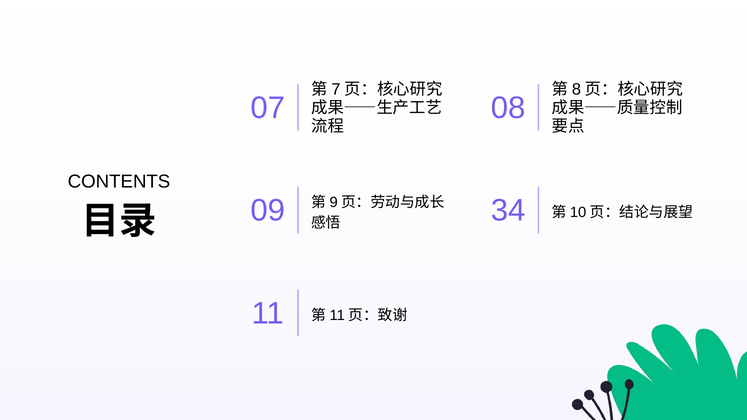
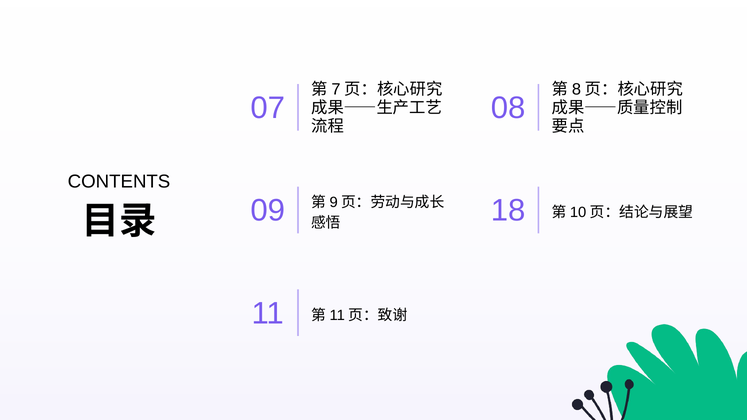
34: 34 -> 18
